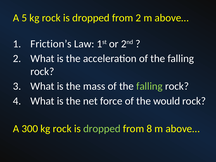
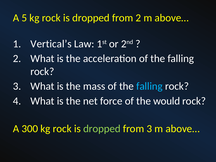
Friction’s: Friction’s -> Vertical’s
falling at (149, 86) colour: light green -> light blue
from 8: 8 -> 3
